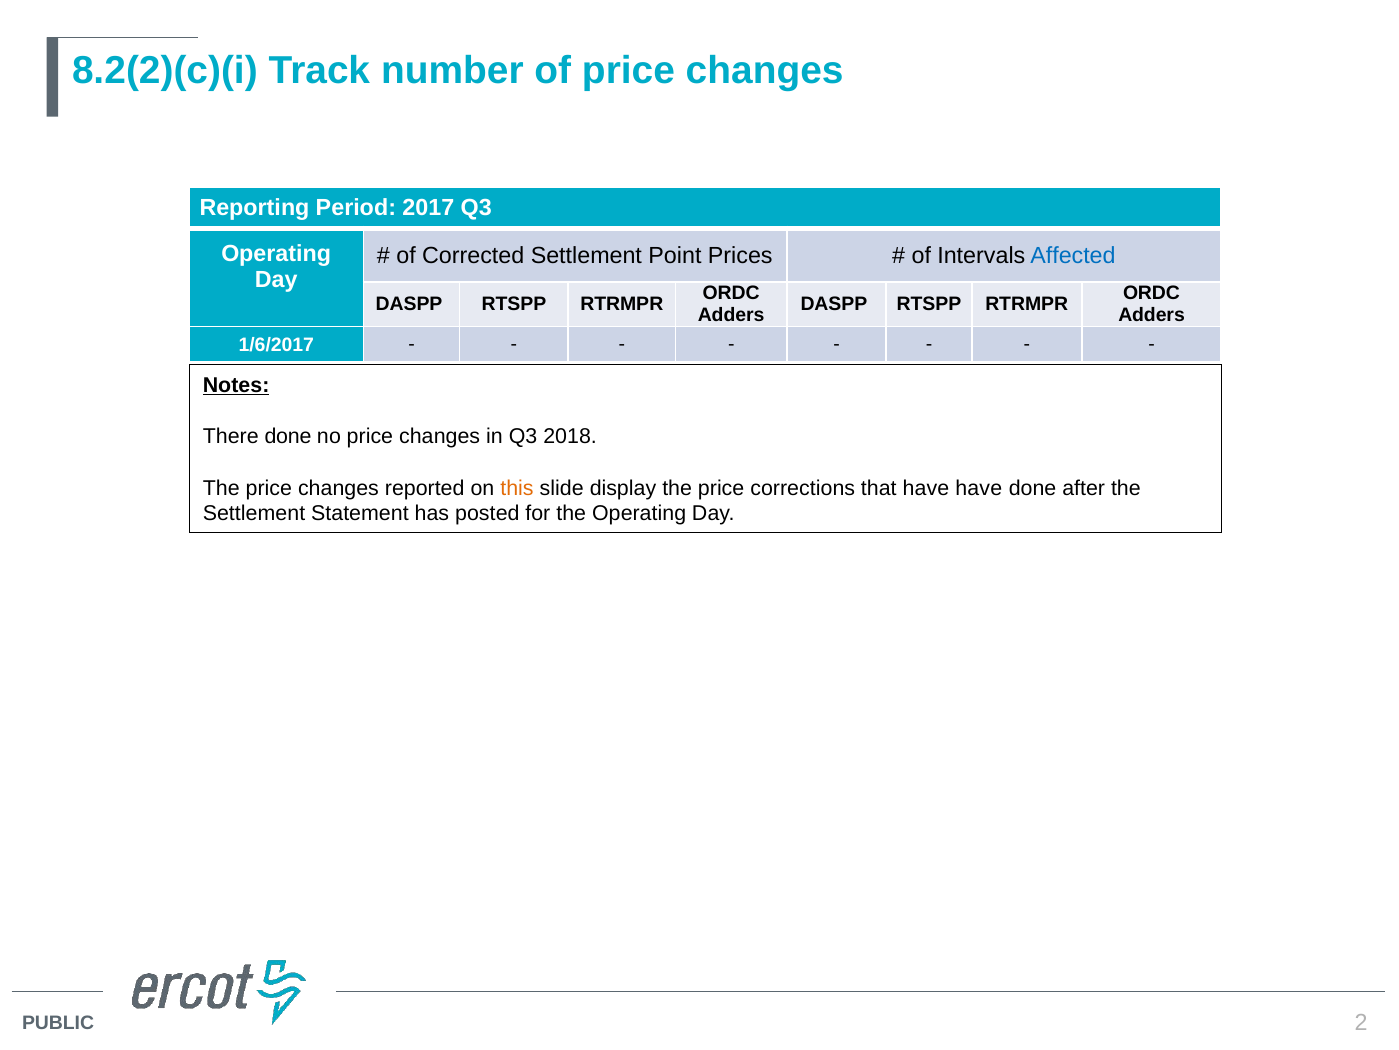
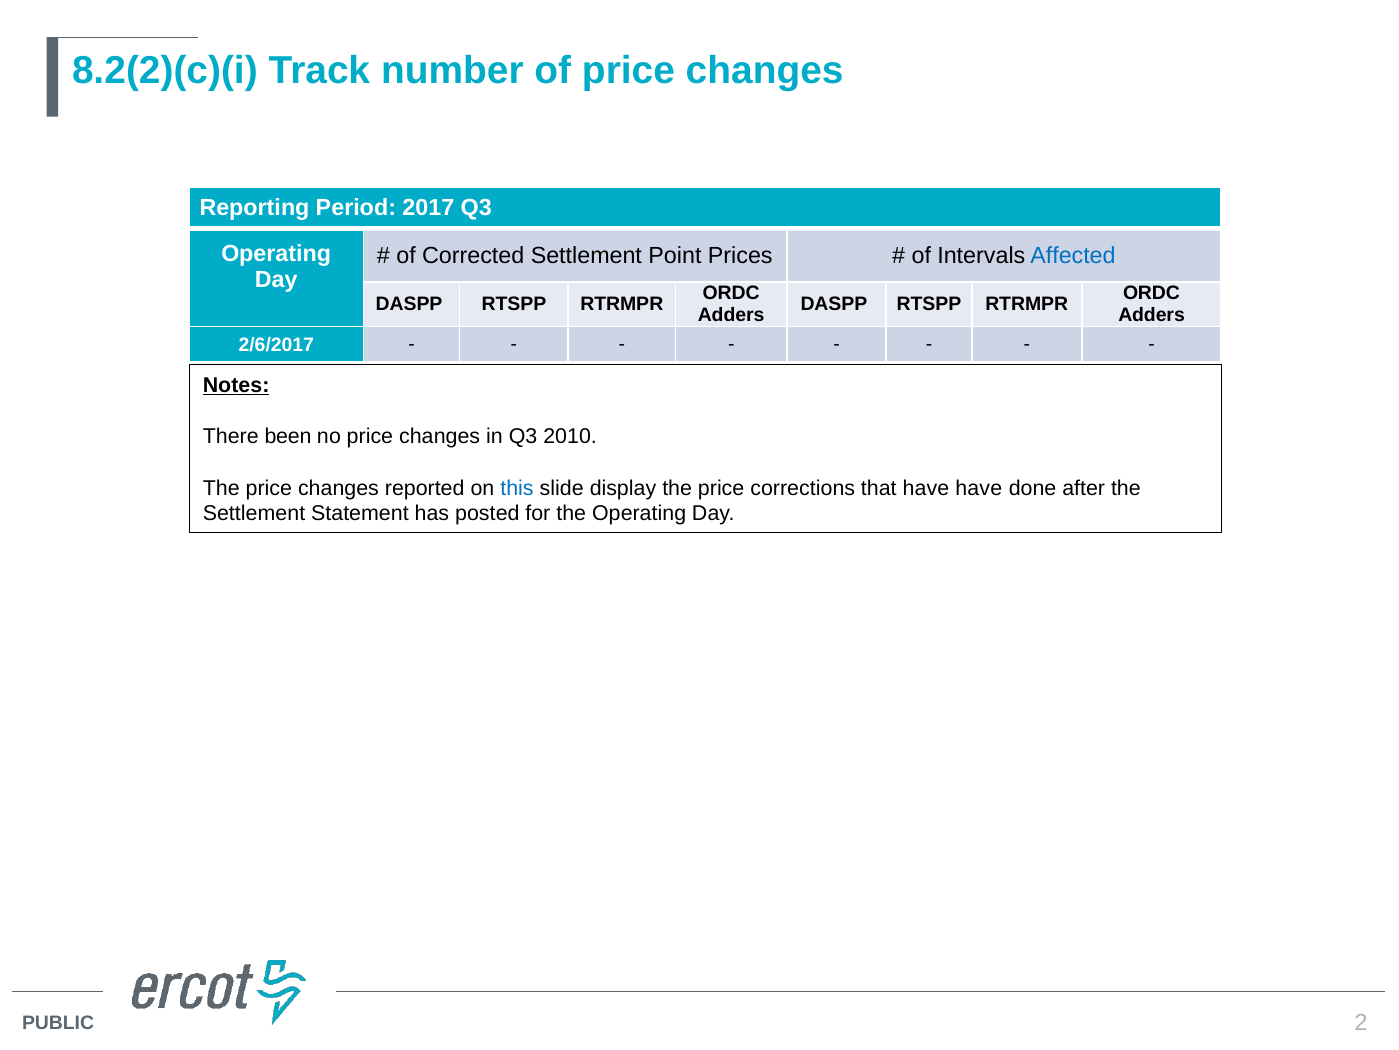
1/6/2017: 1/6/2017 -> 2/6/2017
There done: done -> been
2018: 2018 -> 2010
this colour: orange -> blue
